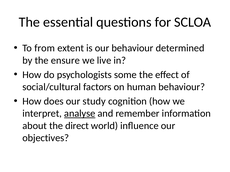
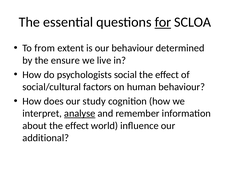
for underline: none -> present
some: some -> social
about the direct: direct -> effect
objectives: objectives -> additional
